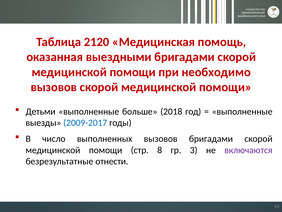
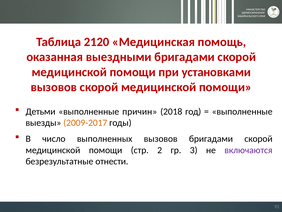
необходимо: необходимо -> установками
больше: больше -> причин
2009-2017 colour: blue -> orange
8: 8 -> 2
